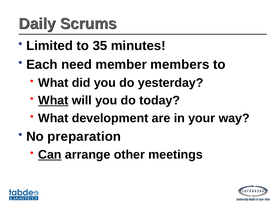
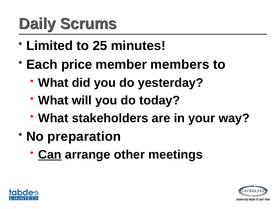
35: 35 -> 25
need: need -> price
What at (53, 101) underline: present -> none
development: development -> stakeholders
